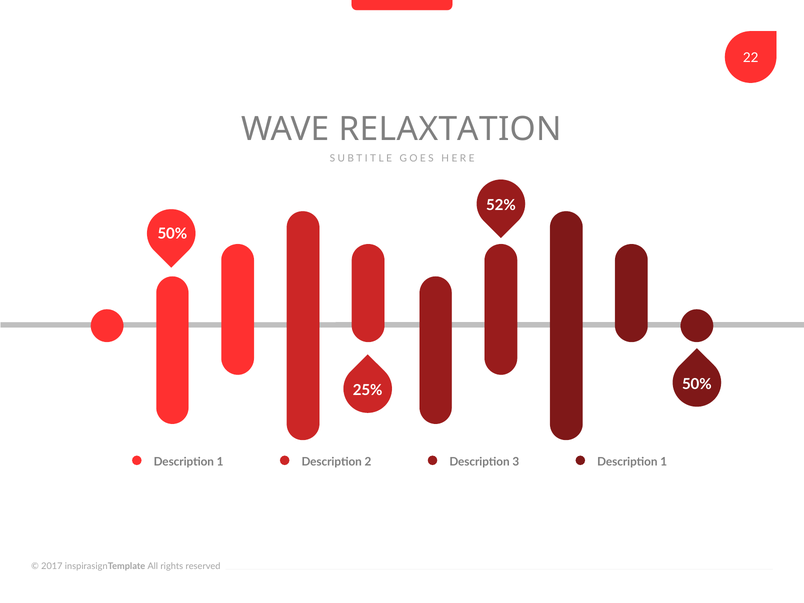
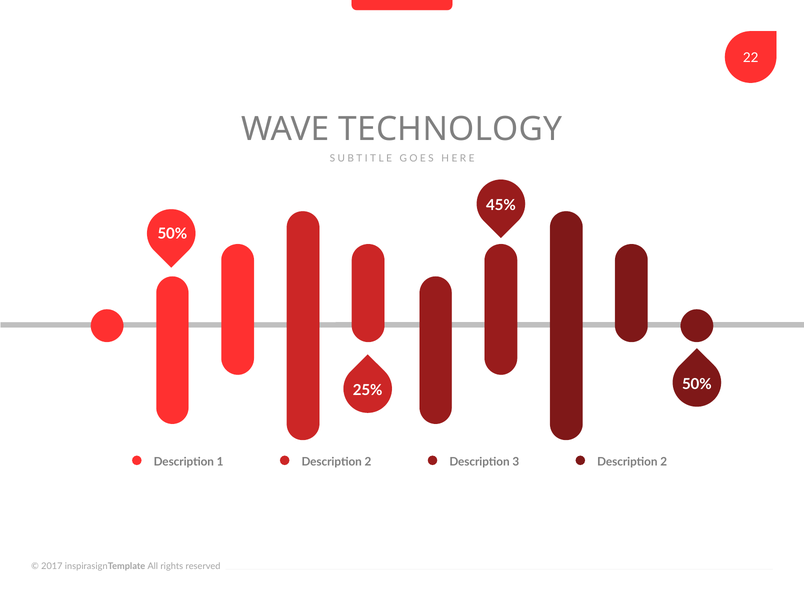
RELAXTATION: RELAXTATION -> TECHNOLOGY
52%: 52% -> 45%
3 Description 1: 1 -> 2
